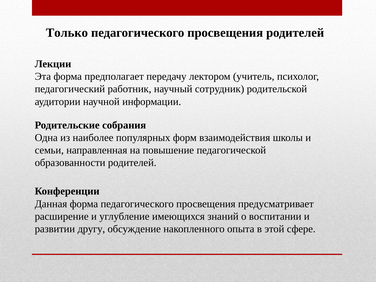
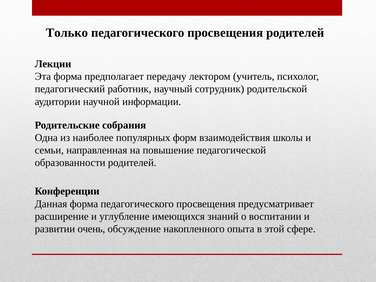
другу: другу -> очень
